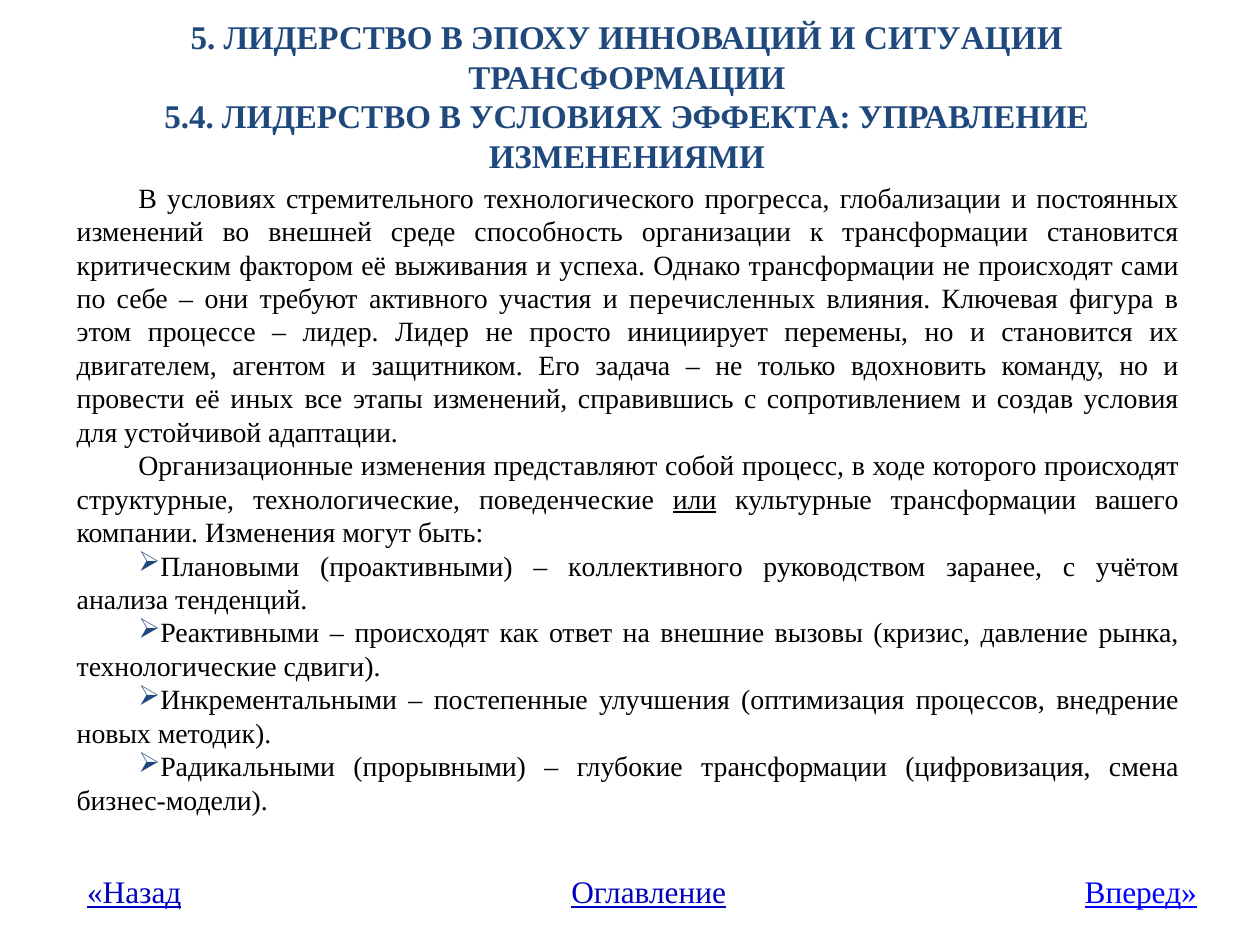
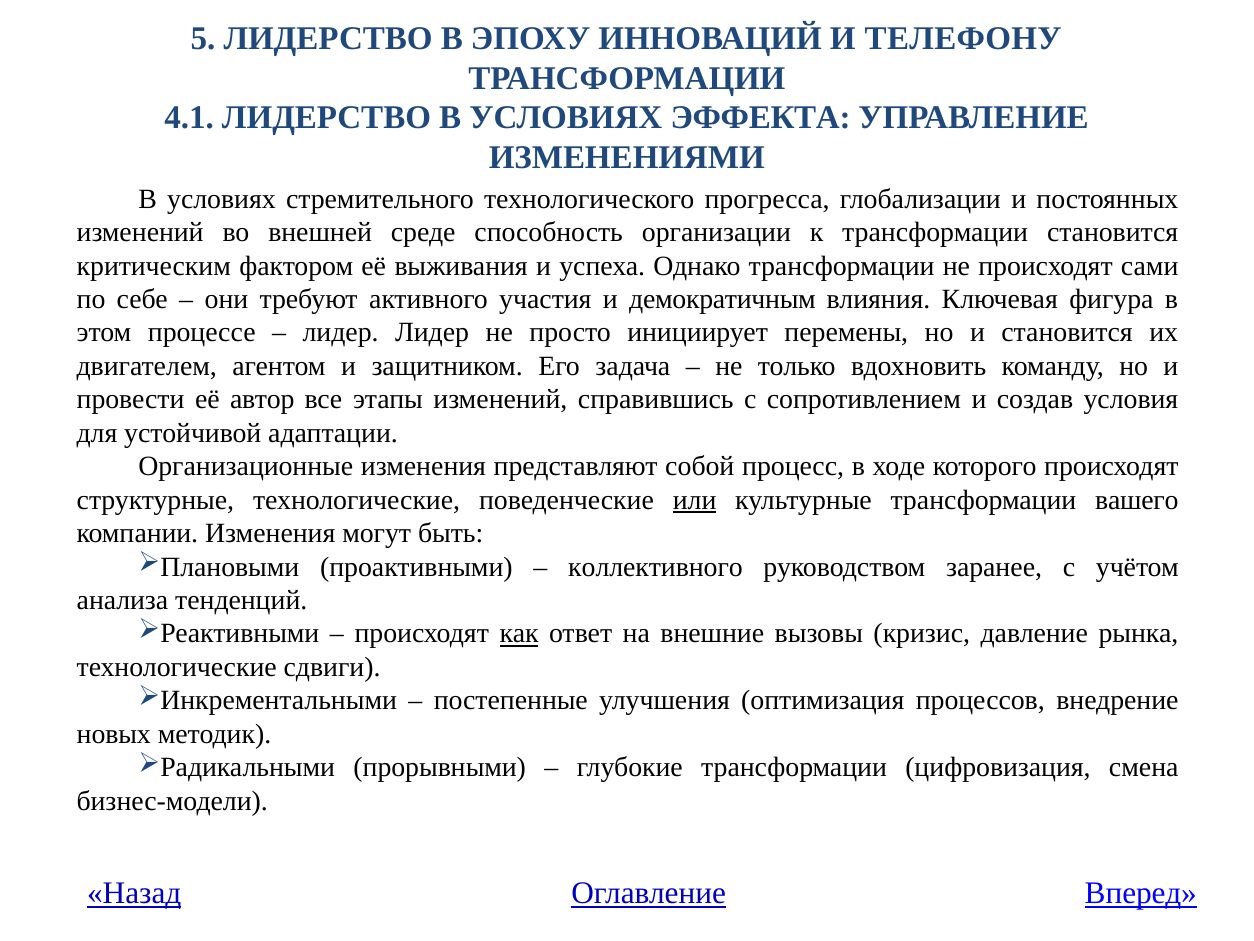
СИТУАЦИИ: СИТУАЦИИ -> ТЕЛЕФОНУ
5.4: 5.4 -> 4.1
перечисленных: перечисленных -> демократичным
иных: иных -> автор
как underline: none -> present
